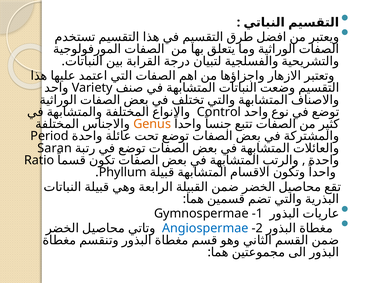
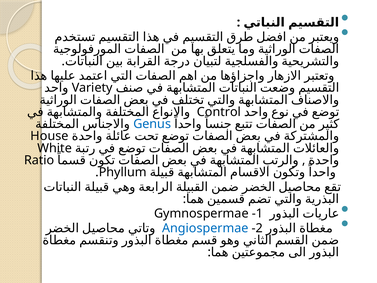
Genus colour: orange -> blue
Period: Period -> House
Saran: Saran -> White
